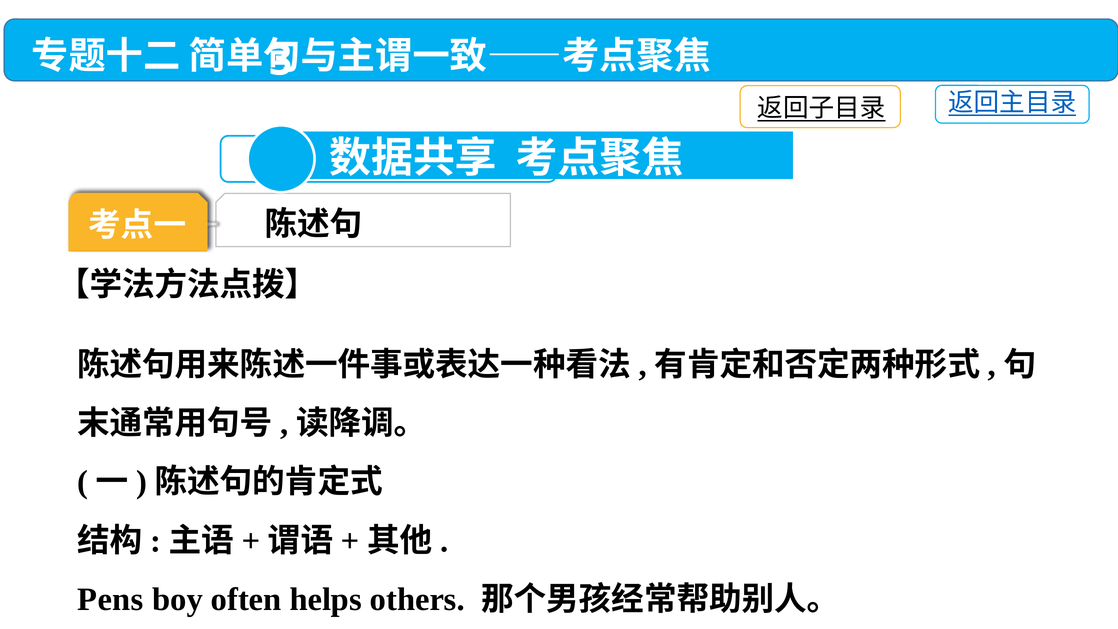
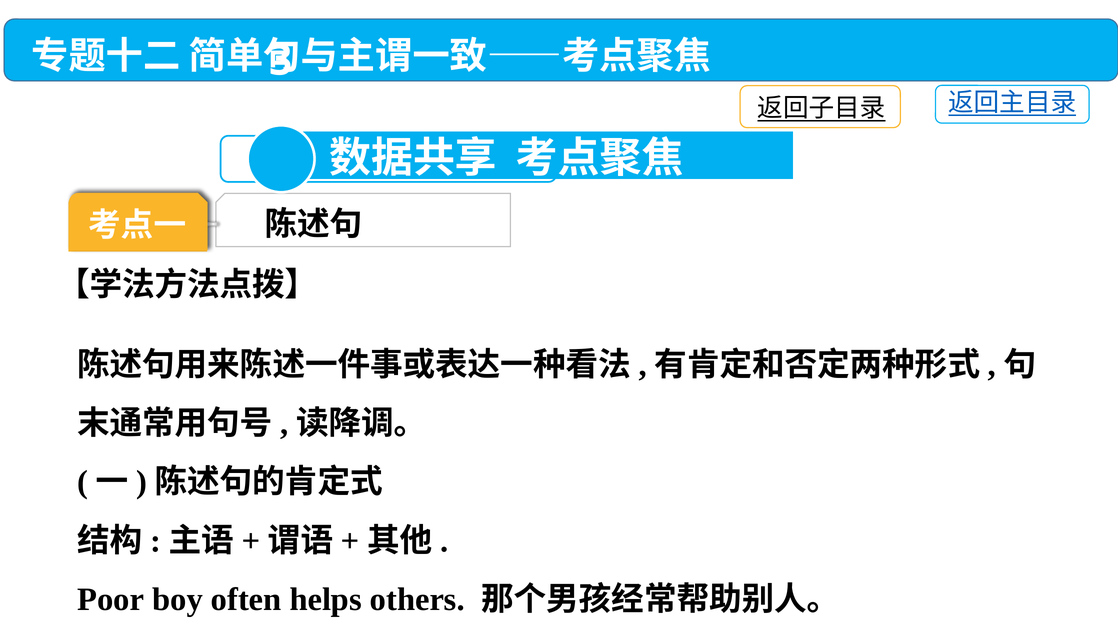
Pens: Pens -> Poor
